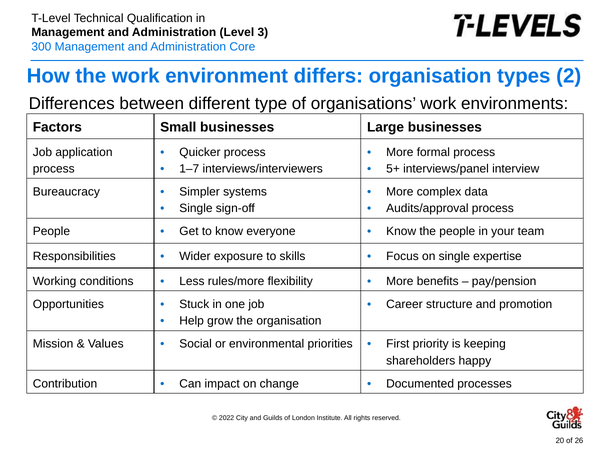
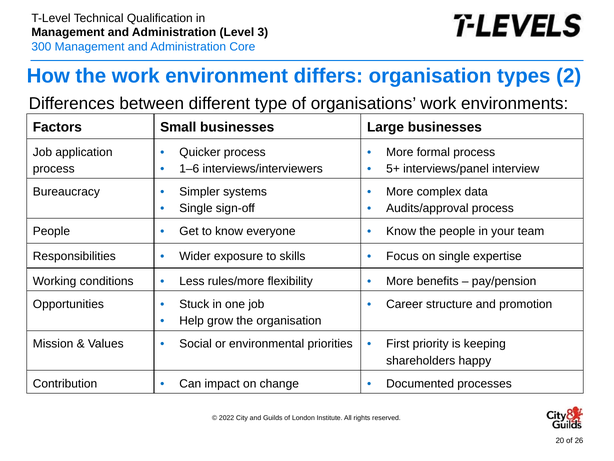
1–7: 1–7 -> 1–6
